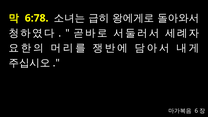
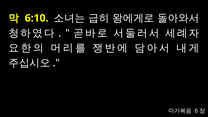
6:78: 6:78 -> 6:10
